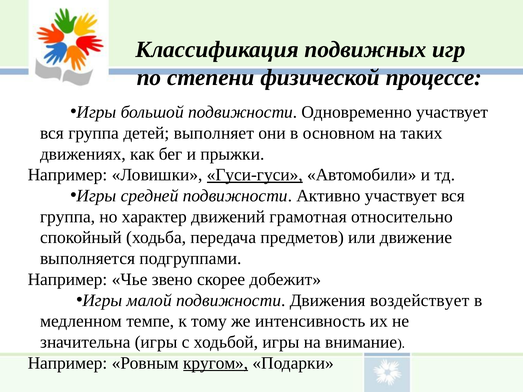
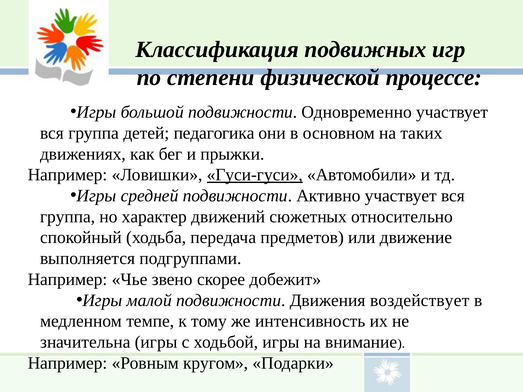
выполняет: выполняет -> педагогика
грамотная: грамотная -> сюжетных
кругом underline: present -> none
